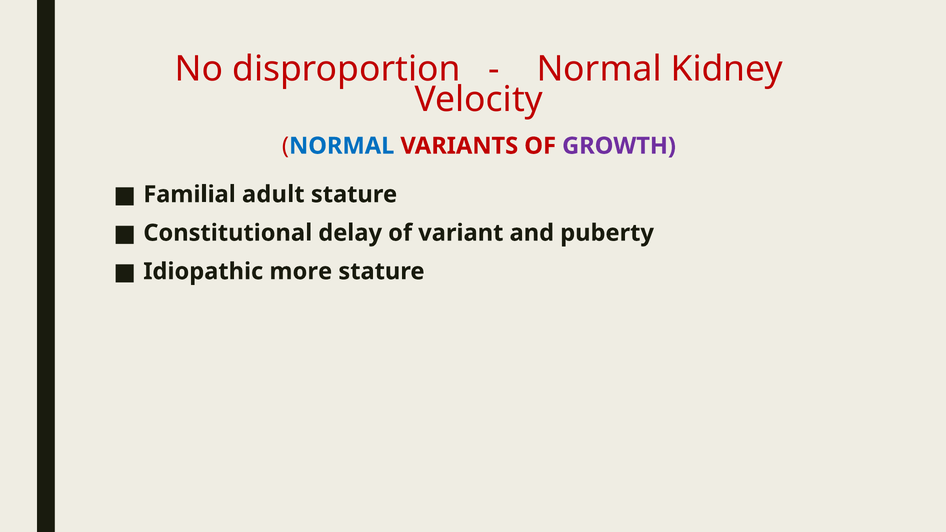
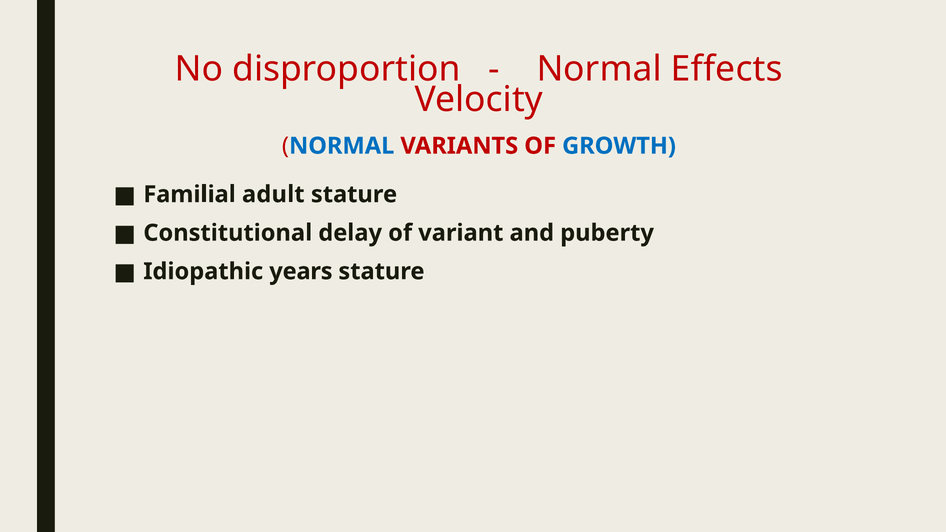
Kidney: Kidney -> Effects
GROWTH colour: purple -> blue
more: more -> years
